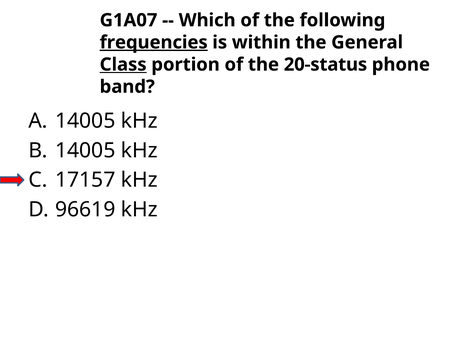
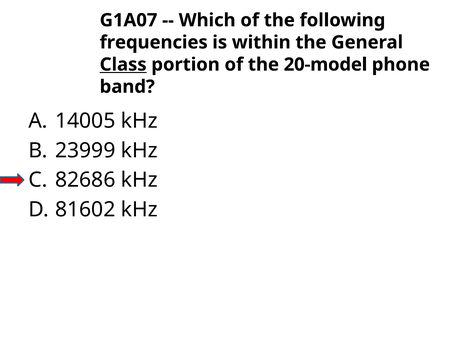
frequencies underline: present -> none
20-status: 20-status -> 20-model
B 14005: 14005 -> 23999
17157: 17157 -> 82686
96619: 96619 -> 81602
